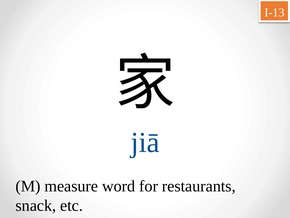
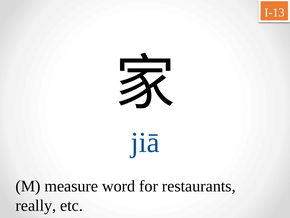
snack: snack -> really
